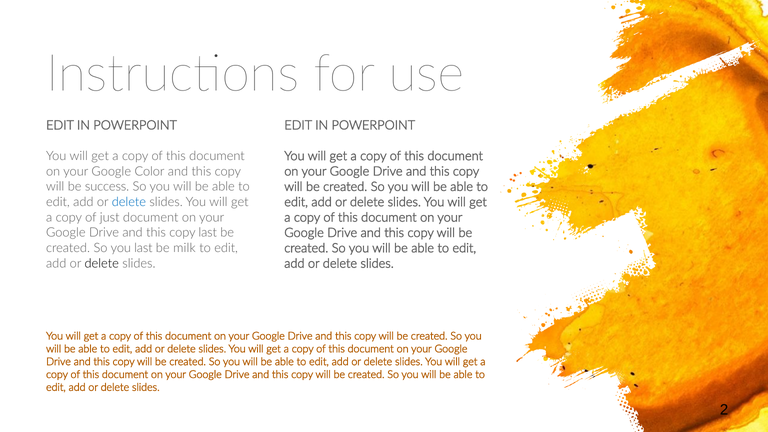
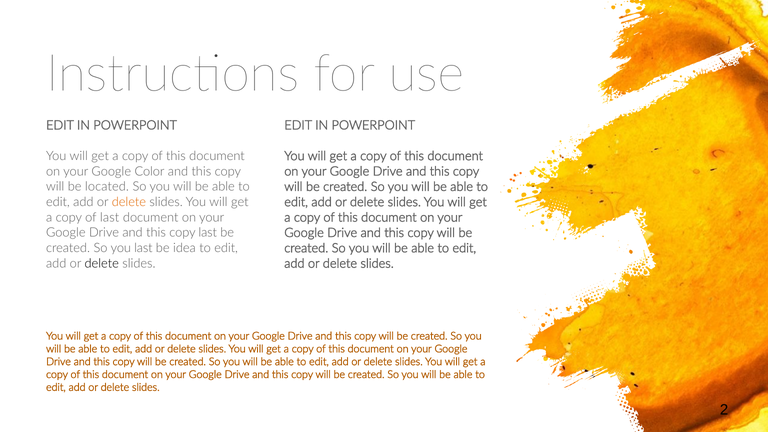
success: success -> located
delete at (129, 202) colour: blue -> orange
of just: just -> last
milk: milk -> idea
